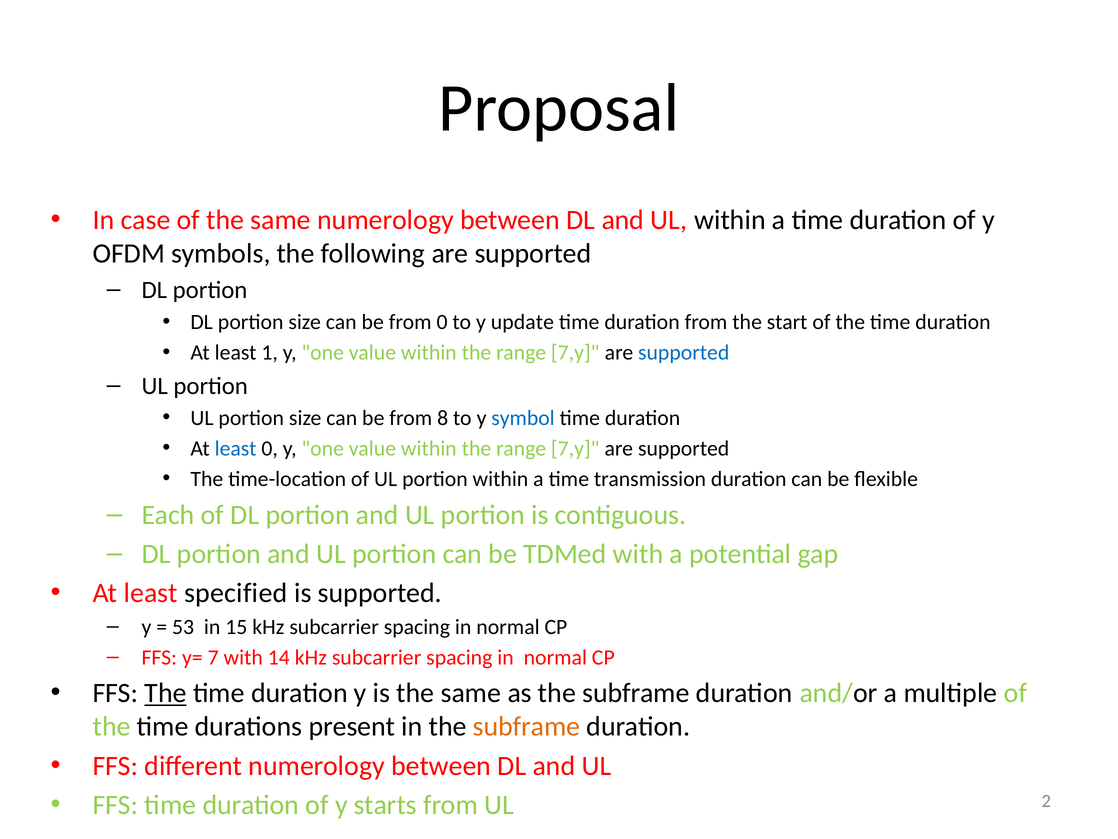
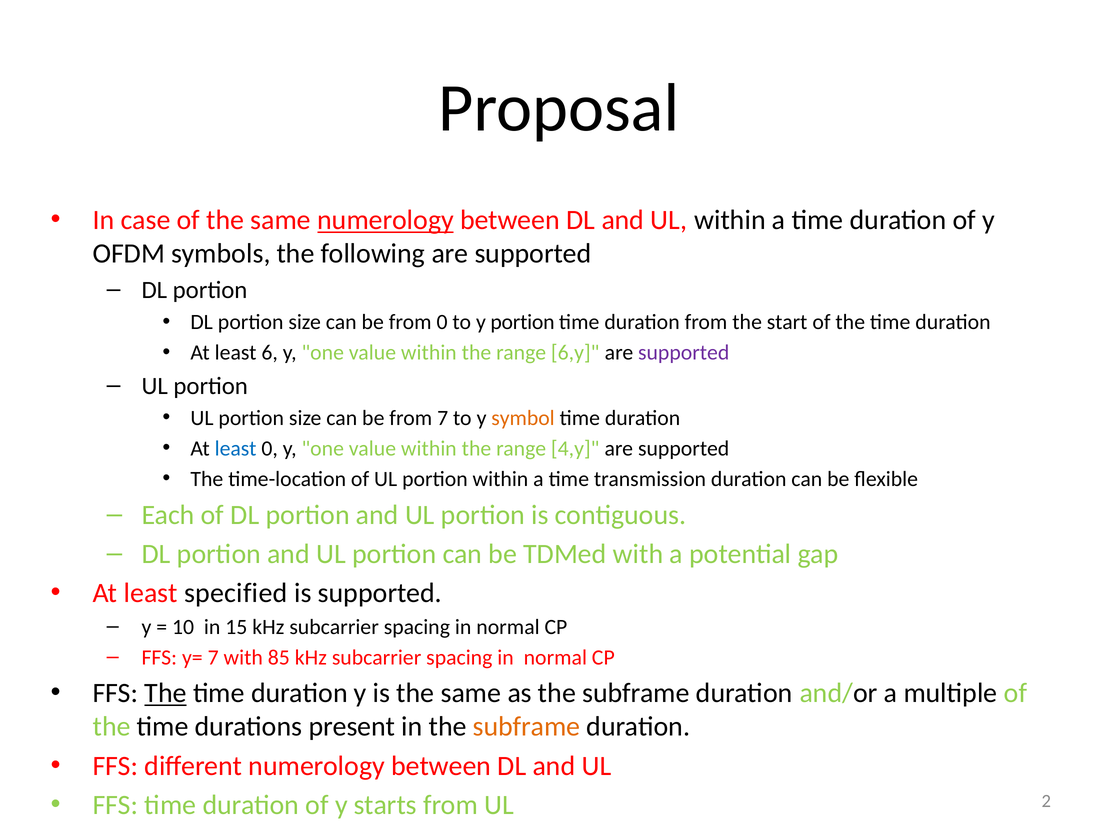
numerology at (386, 220) underline: none -> present
y update: update -> portion
1: 1 -> 6
7,y at (575, 352): 7,y -> 6,y
supported at (684, 352) colour: blue -> purple
from 8: 8 -> 7
symbol colour: blue -> orange
7,y at (575, 448): 7,y -> 4,y
53: 53 -> 10
14: 14 -> 85
